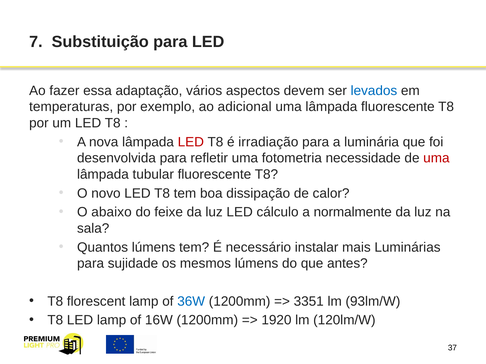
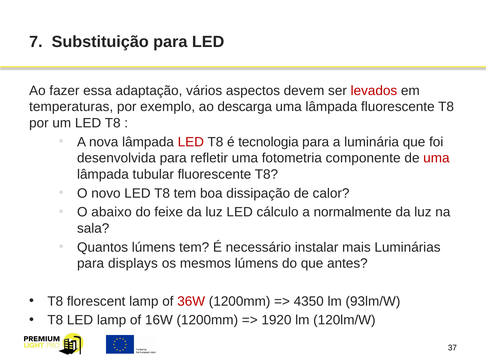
levados colour: blue -> red
adicional: adicional -> descarga
irradiação: irradiação -> tecnologia
necessidade: necessidade -> componente
sujidade: sujidade -> displays
36W colour: blue -> red
3351: 3351 -> 4350
